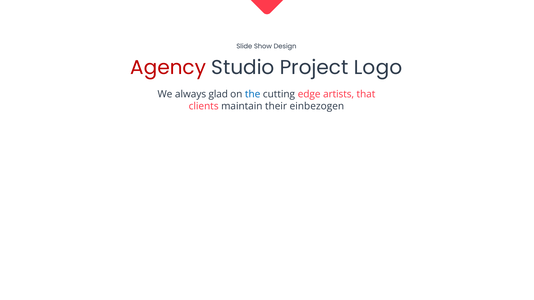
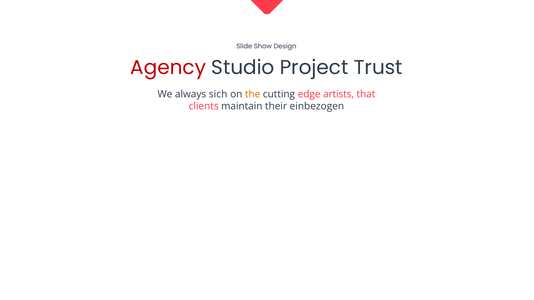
Logo: Logo -> Trust
glad: glad -> sich
the colour: blue -> orange
